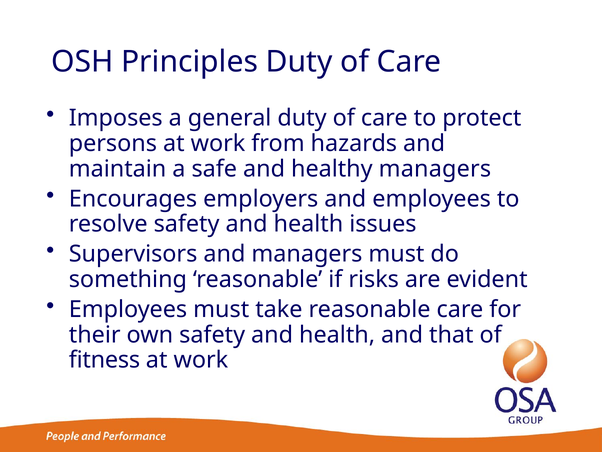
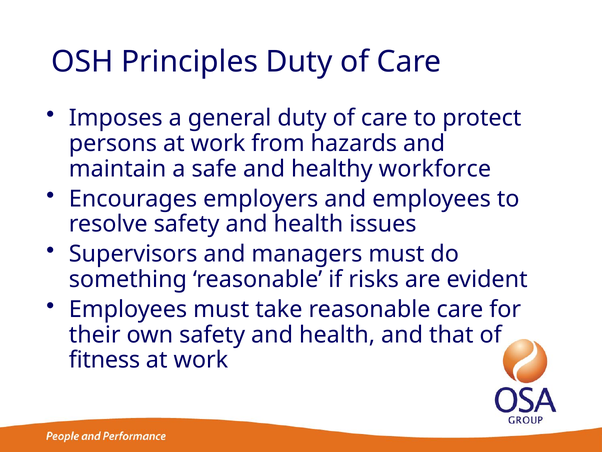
healthy managers: managers -> workforce
